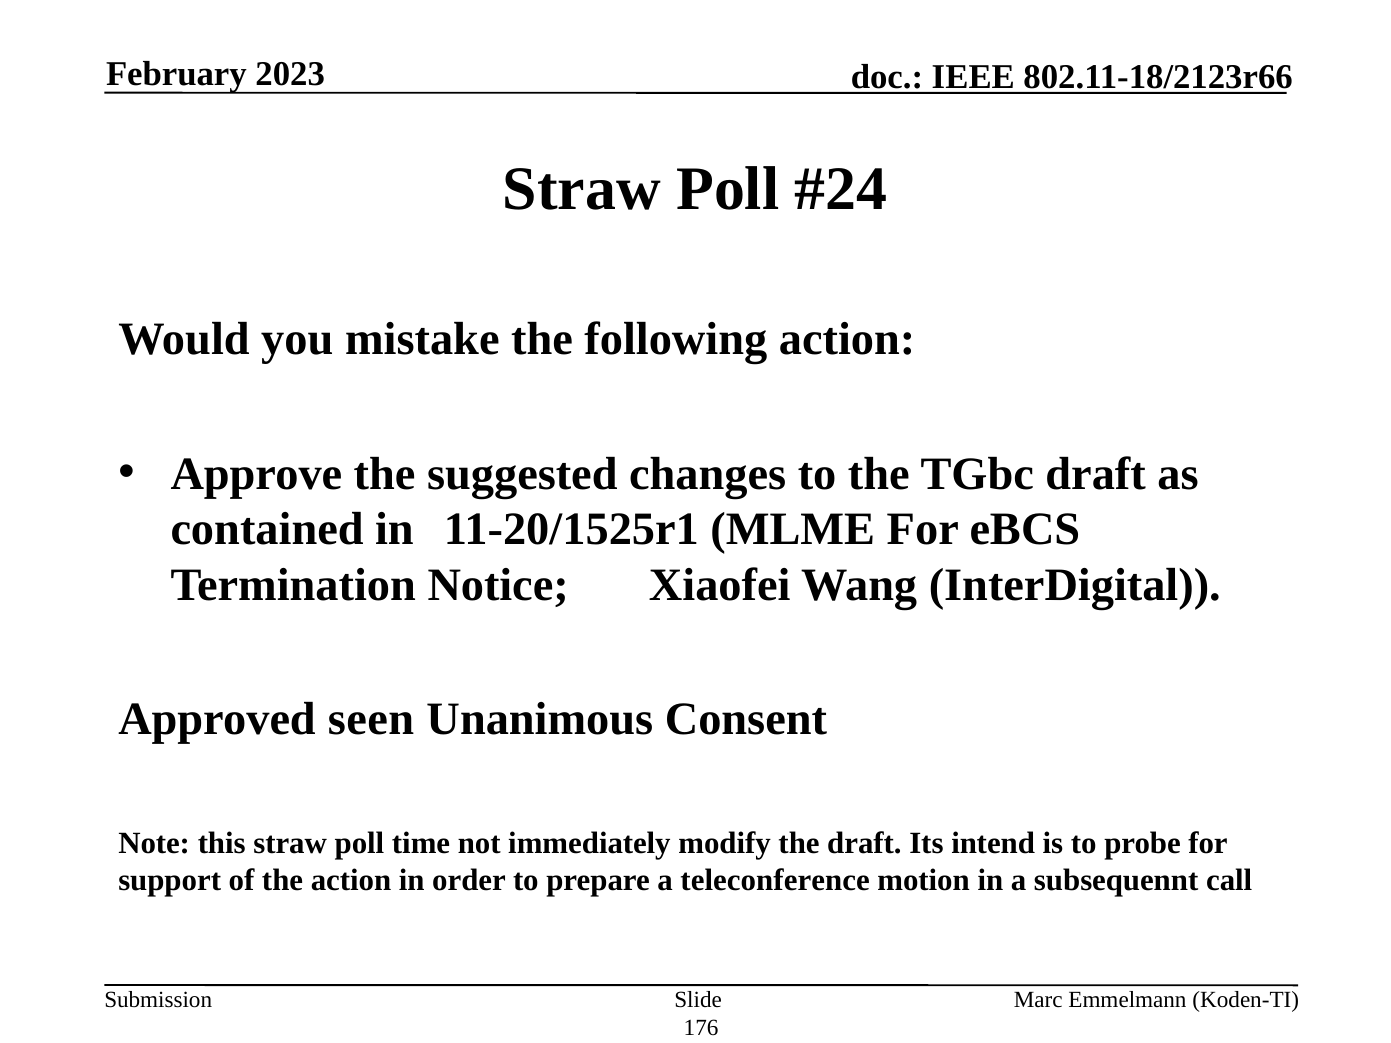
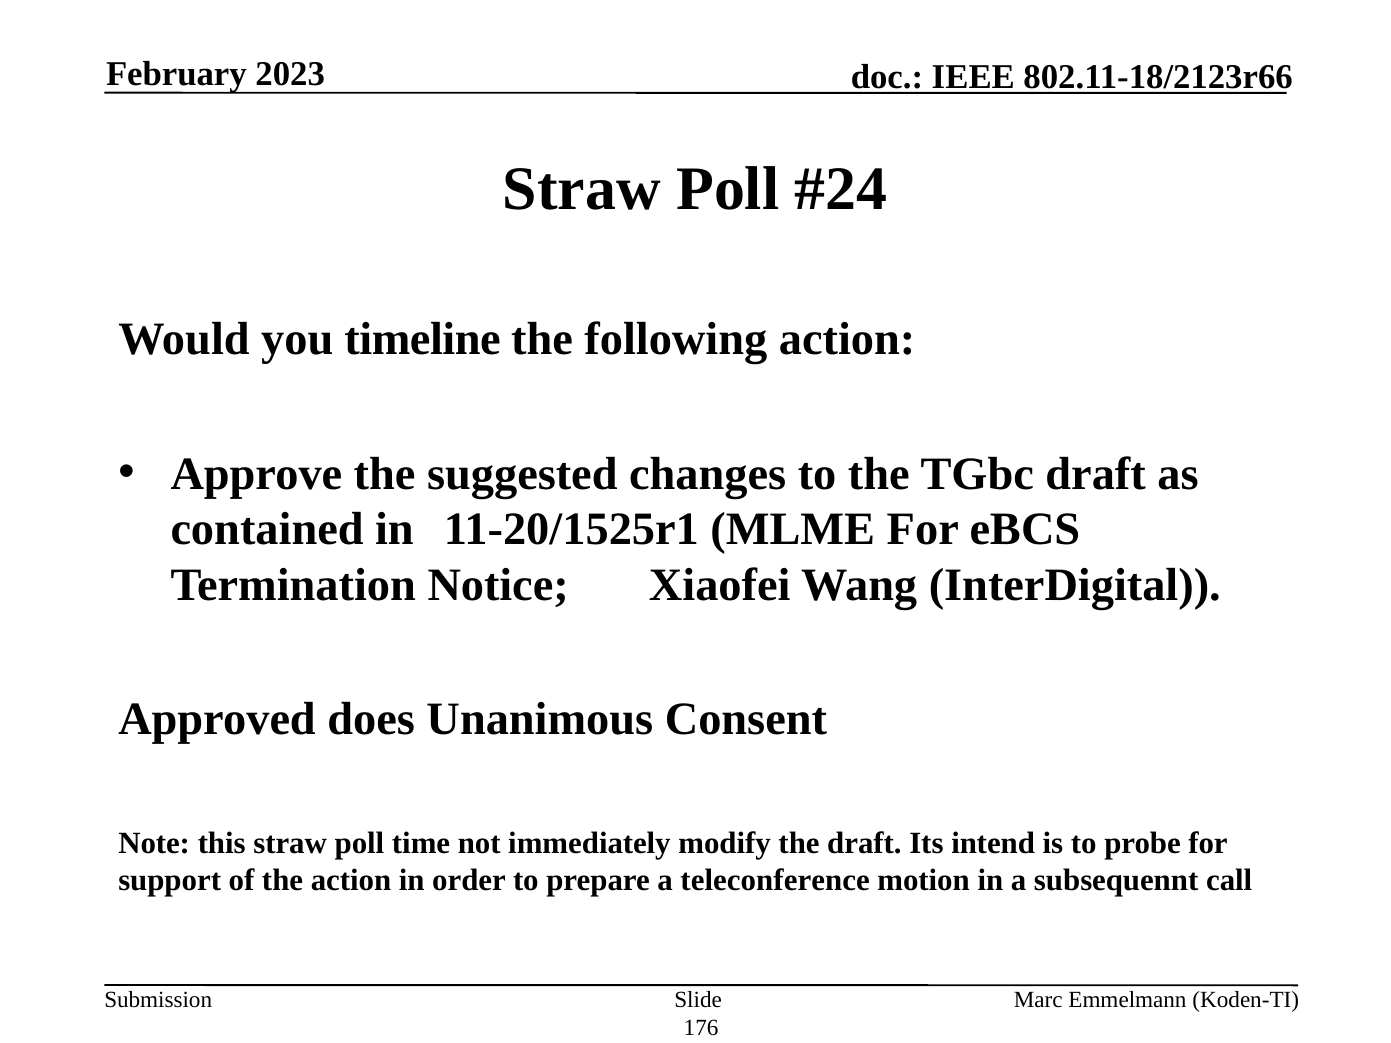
mistake: mistake -> timeline
seen: seen -> does
